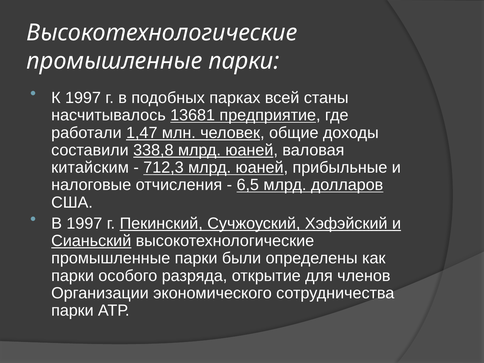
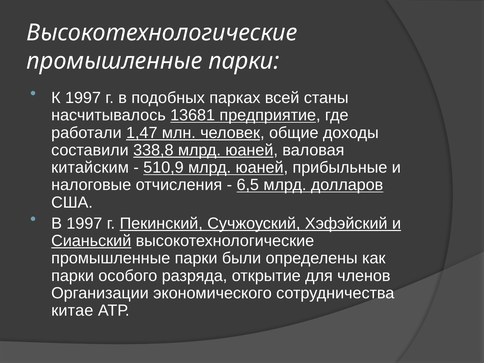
712,3: 712,3 -> 510,9
парки at (72, 311): парки -> китае
